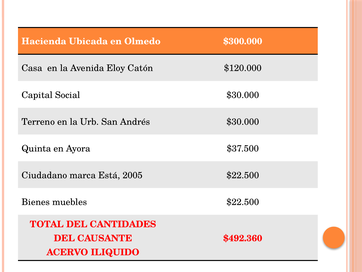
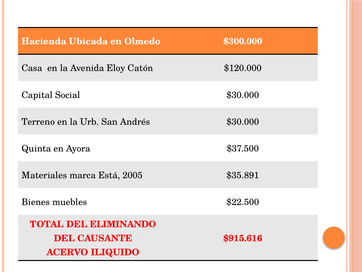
Ciudadano: Ciudadano -> Materiales
2005 $22.500: $22.500 -> $35.891
CANTIDADES: CANTIDADES -> ELIMINANDO
$492.360: $492.360 -> $915.616
